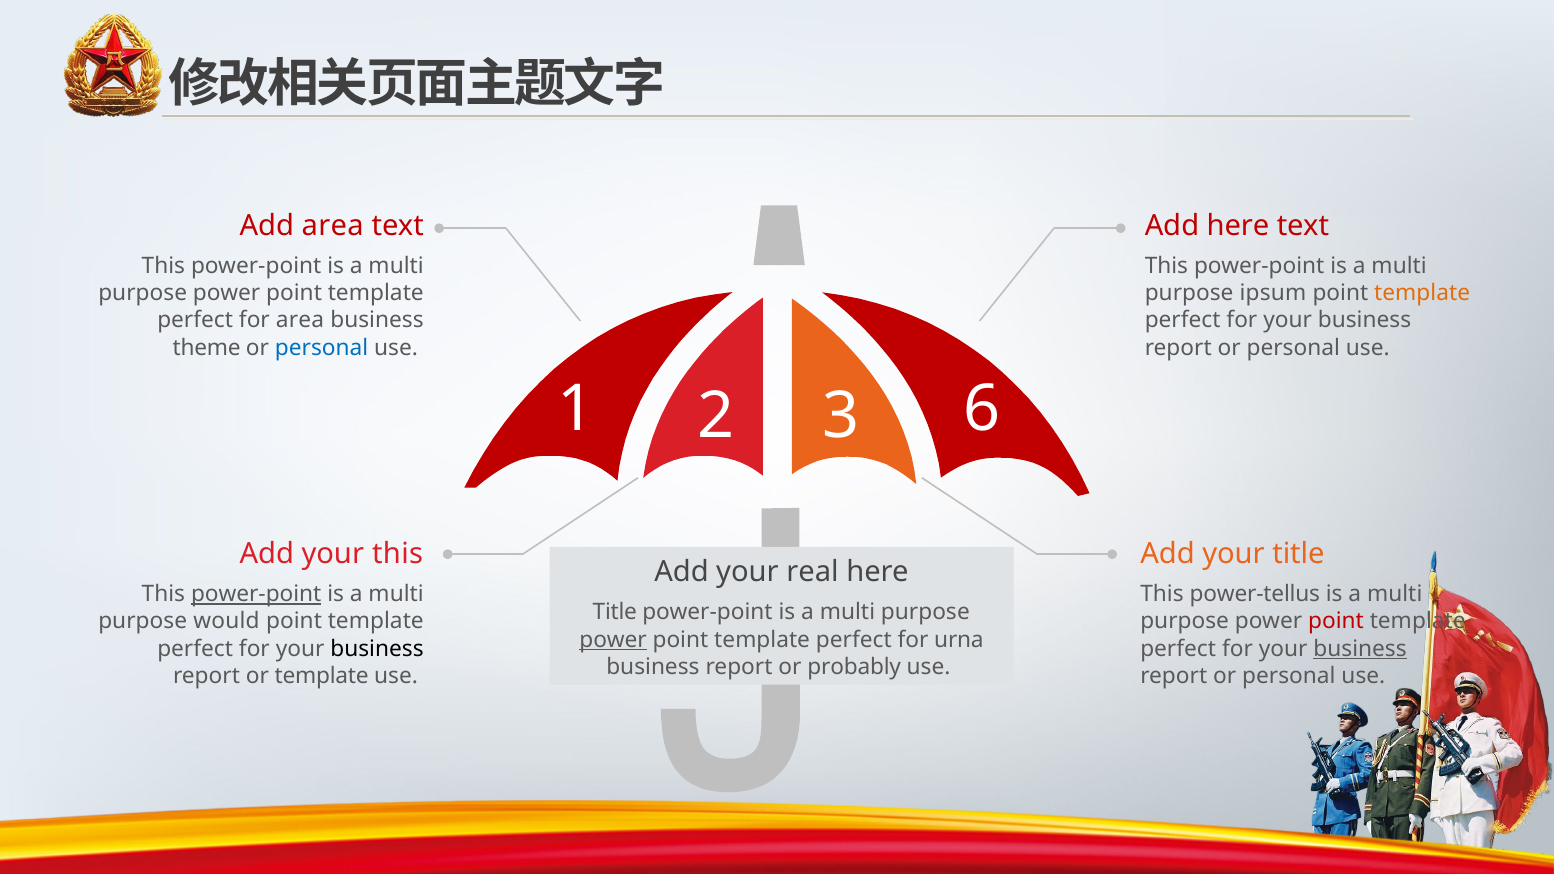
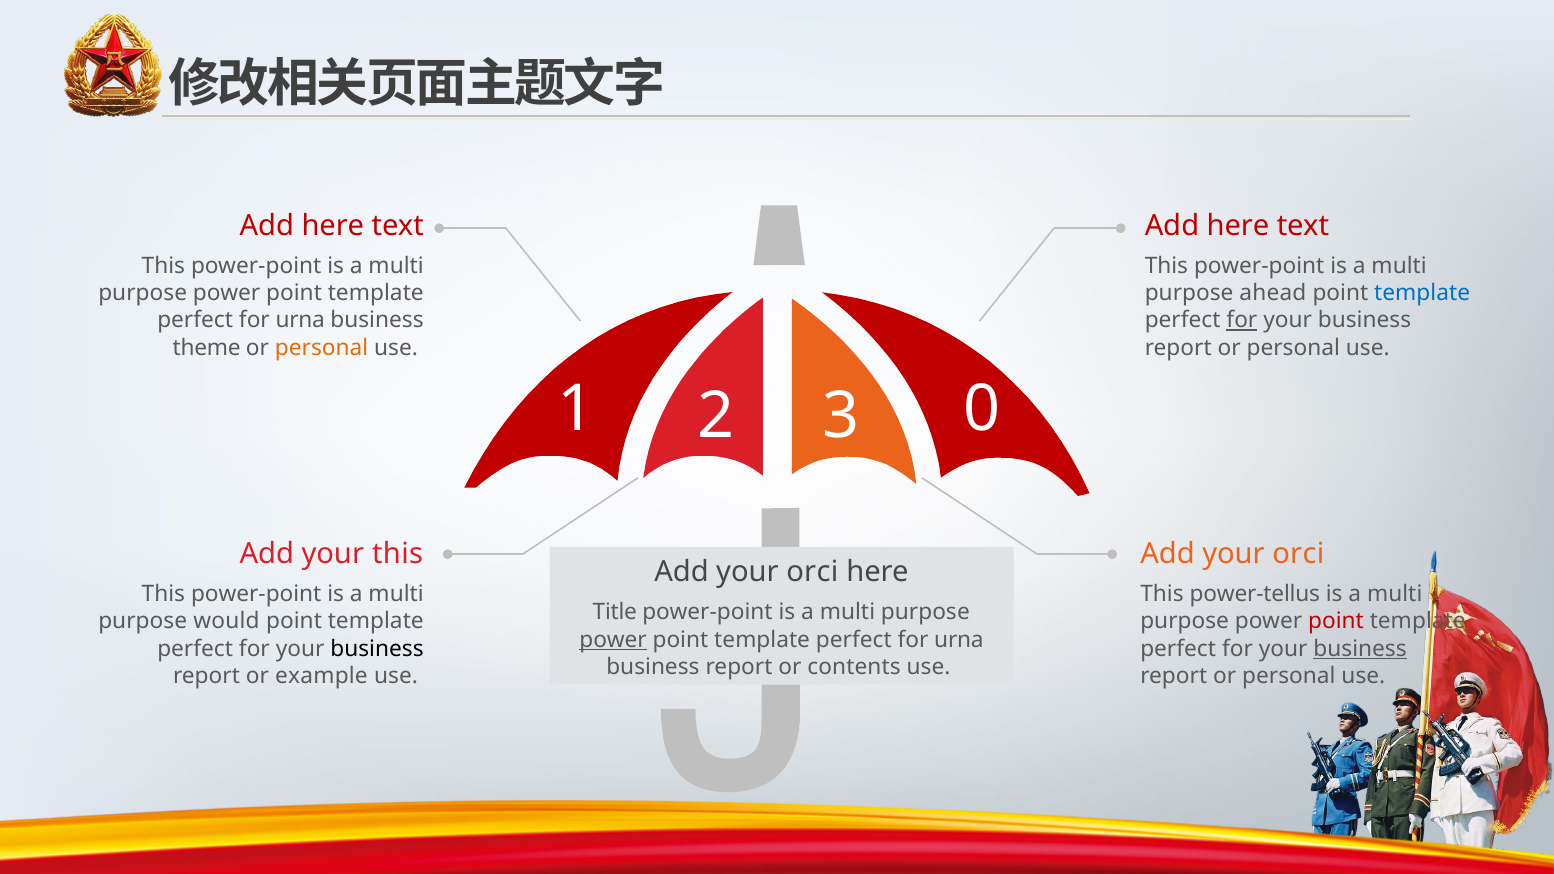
area at (333, 226): area -> here
ipsum: ipsum -> ahead
template at (1422, 293) colour: orange -> blue
area at (300, 320): area -> urna
for at (1242, 320) underline: none -> present
personal at (322, 348) colour: blue -> orange
6: 6 -> 0
title at (1298, 554): title -> orci
real at (812, 572): real -> orci
power-point at (256, 594) underline: present -> none
probably: probably -> contents
or template: template -> example
